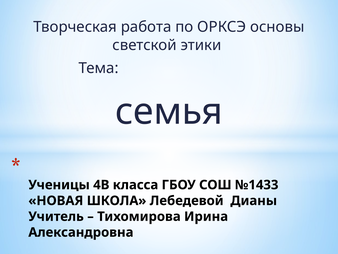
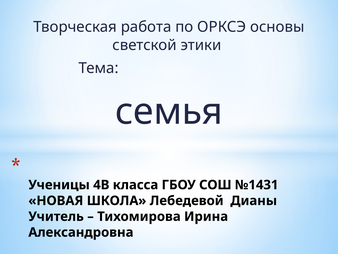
№1433: №1433 -> №1431
